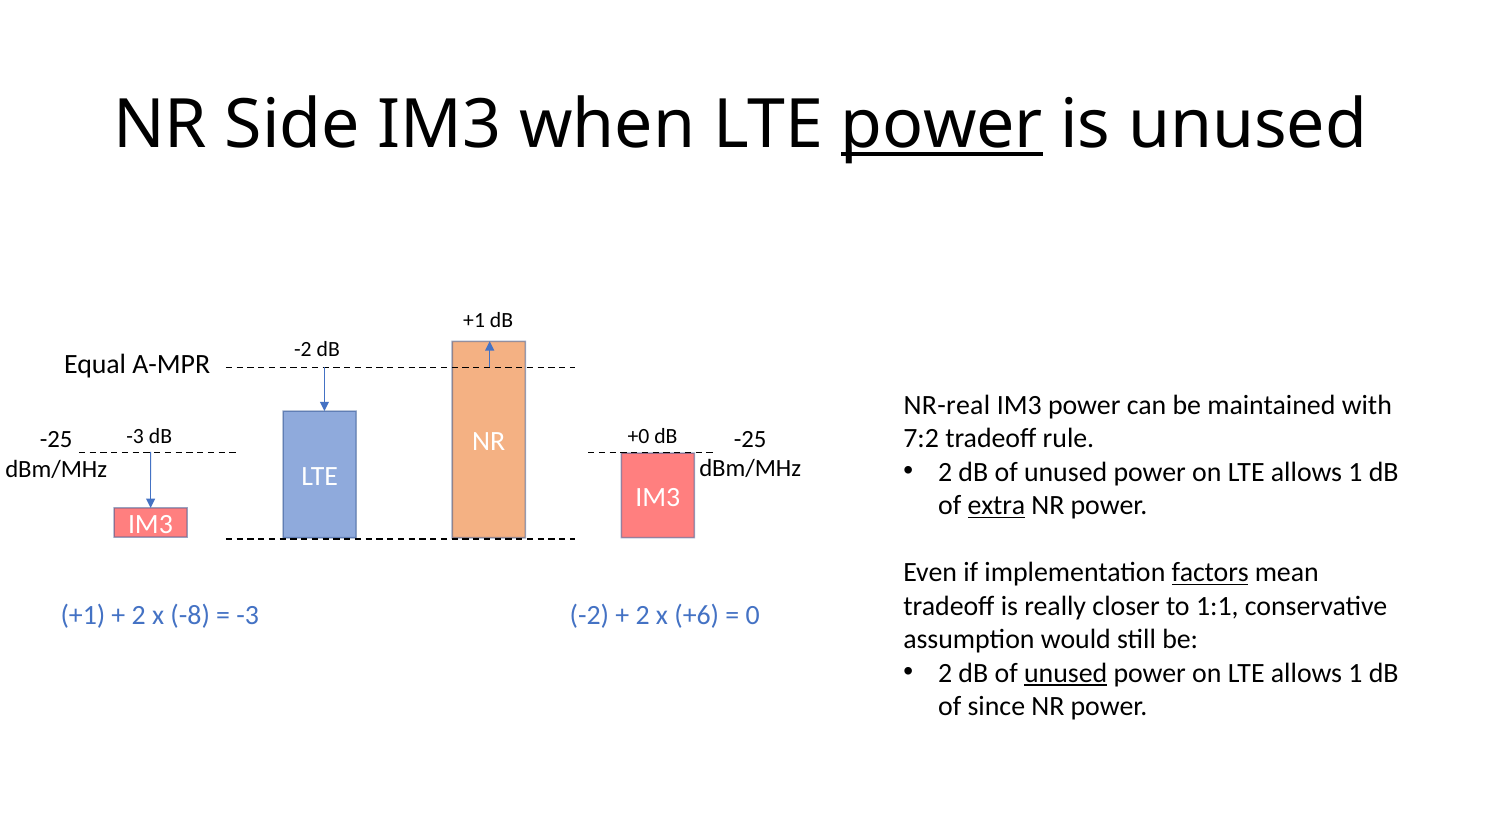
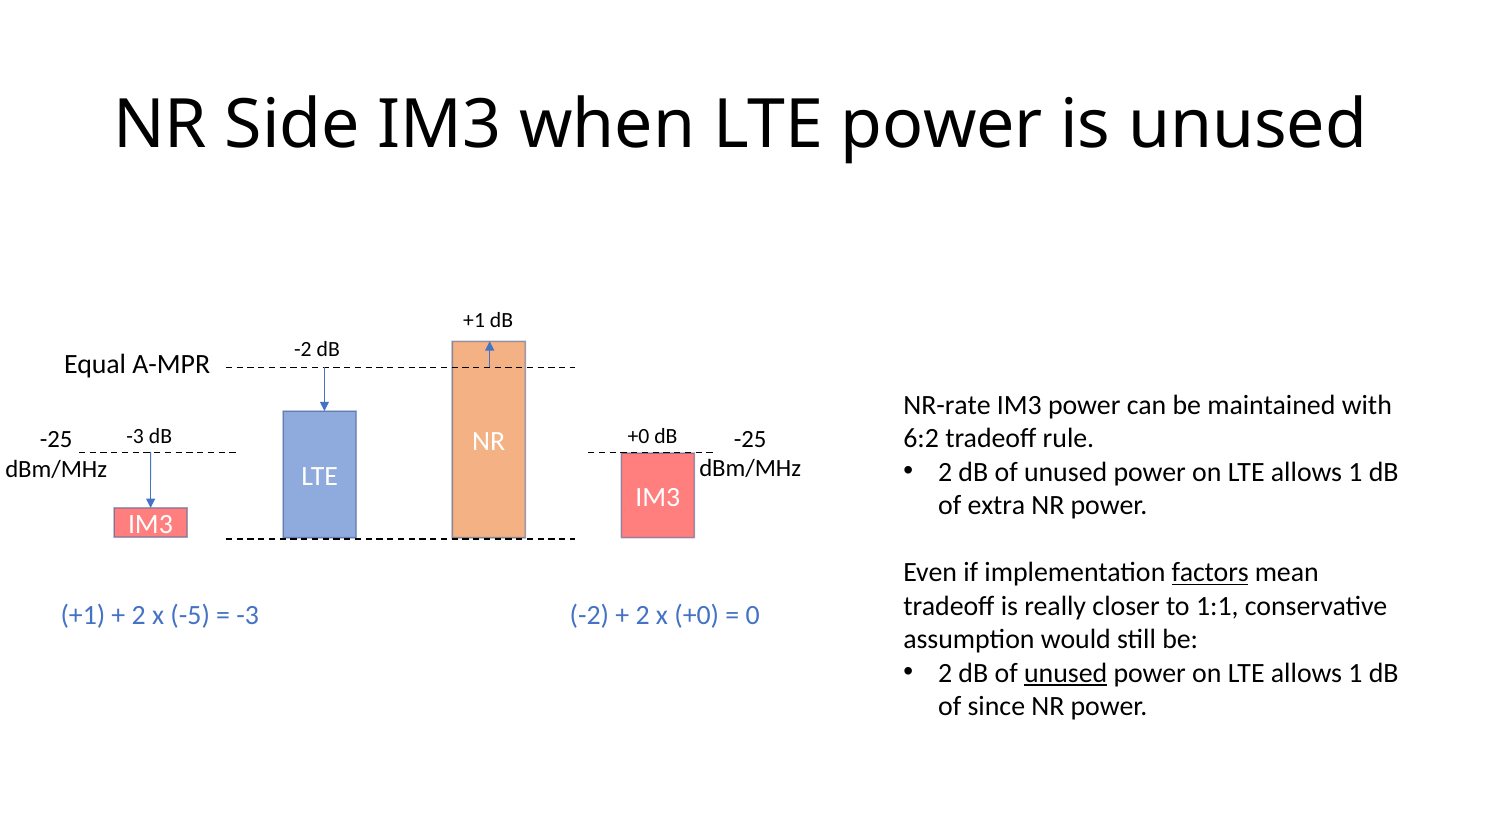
power at (942, 125) underline: present -> none
NR-real: NR-real -> NR-rate
7:2: 7:2 -> 6:2
extra underline: present -> none
-8: -8 -> -5
x +6: +6 -> +0
